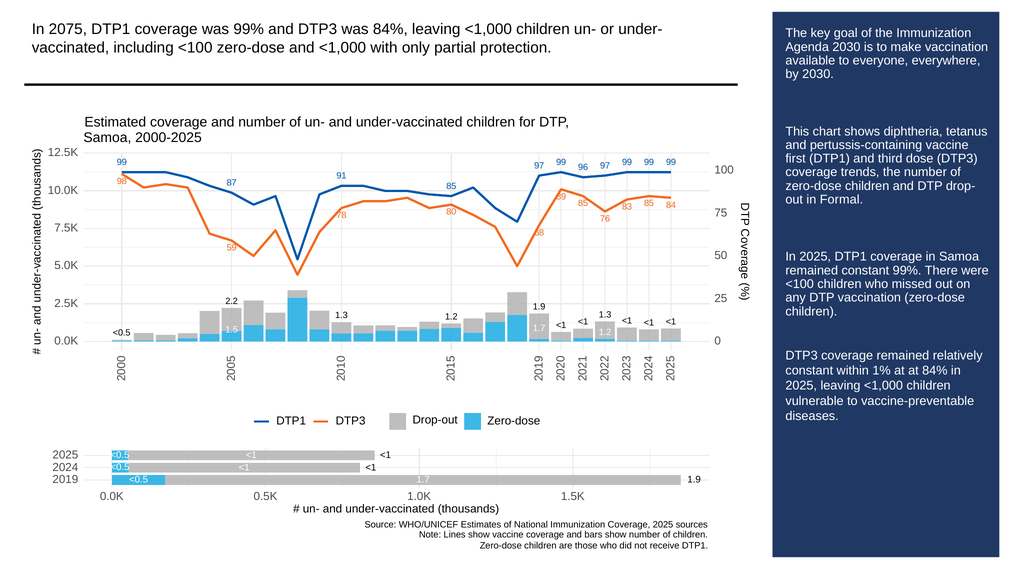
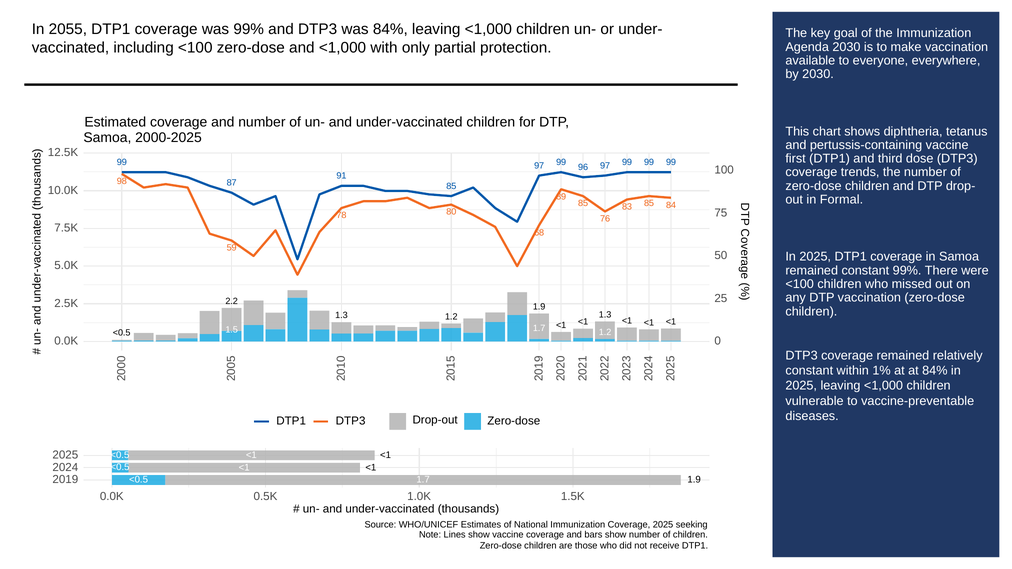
2075: 2075 -> 2055
sources: sources -> seeking
